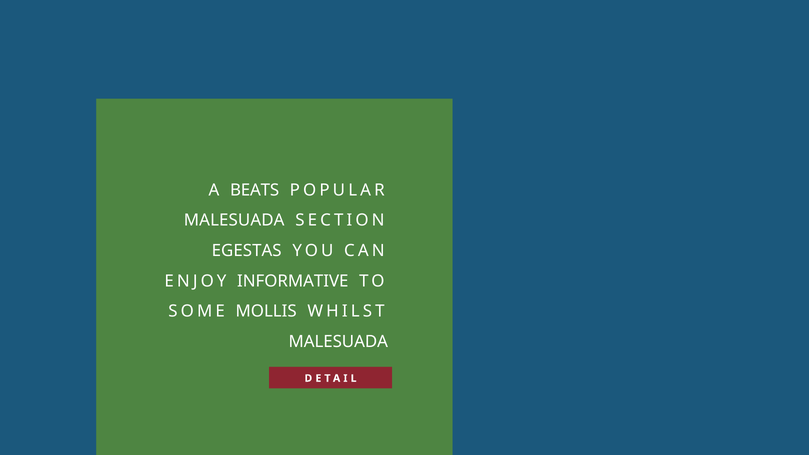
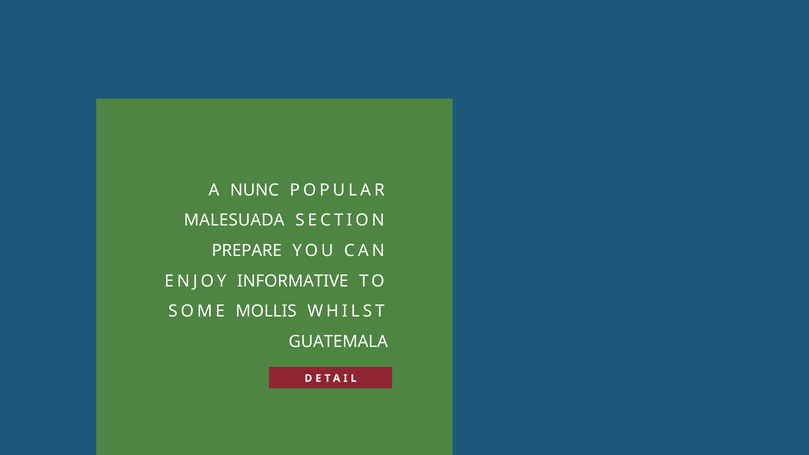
BEATS: BEATS -> NUNC
EGESTAS: EGESTAS -> PREPARE
MALESUADA at (338, 342): MALESUADA -> GUATEMALA
